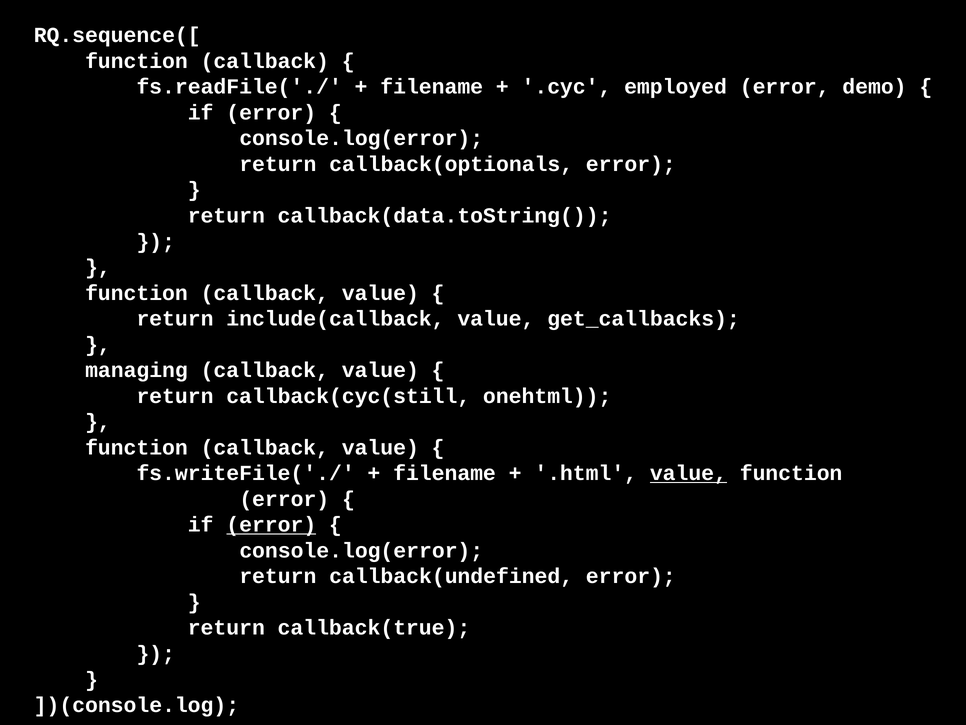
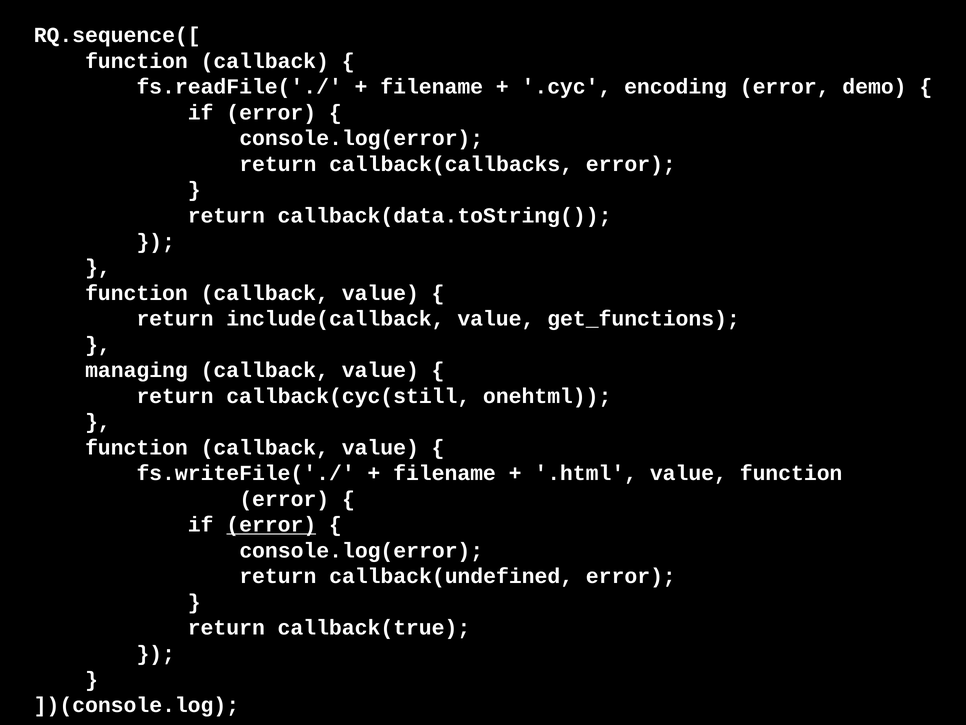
employed: employed -> encoding
callback(optionals: callback(optionals -> callback(callbacks
get_callbacks: get_callbacks -> get_functions
value at (688, 473) underline: present -> none
